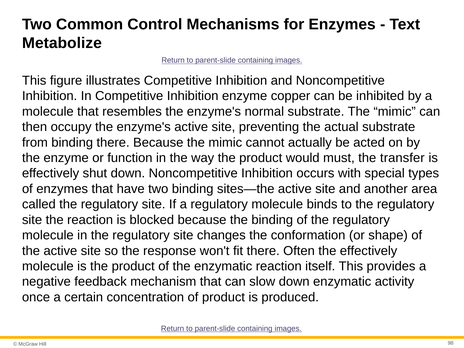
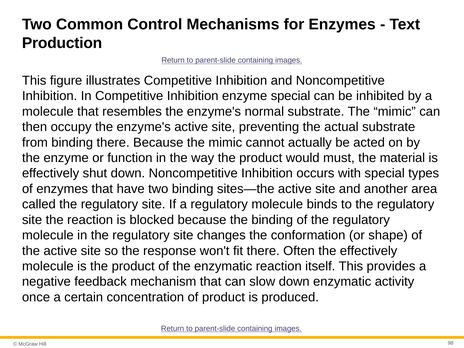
Metabolize: Metabolize -> Production
enzyme copper: copper -> special
transfer: transfer -> material
